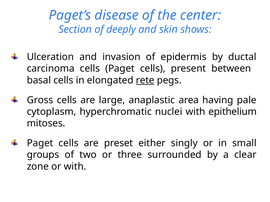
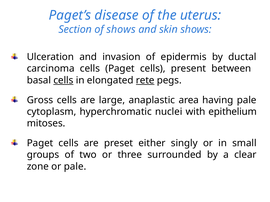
center: center -> uterus
of deeply: deeply -> shows
cells at (63, 80) underline: none -> present
or with: with -> pale
